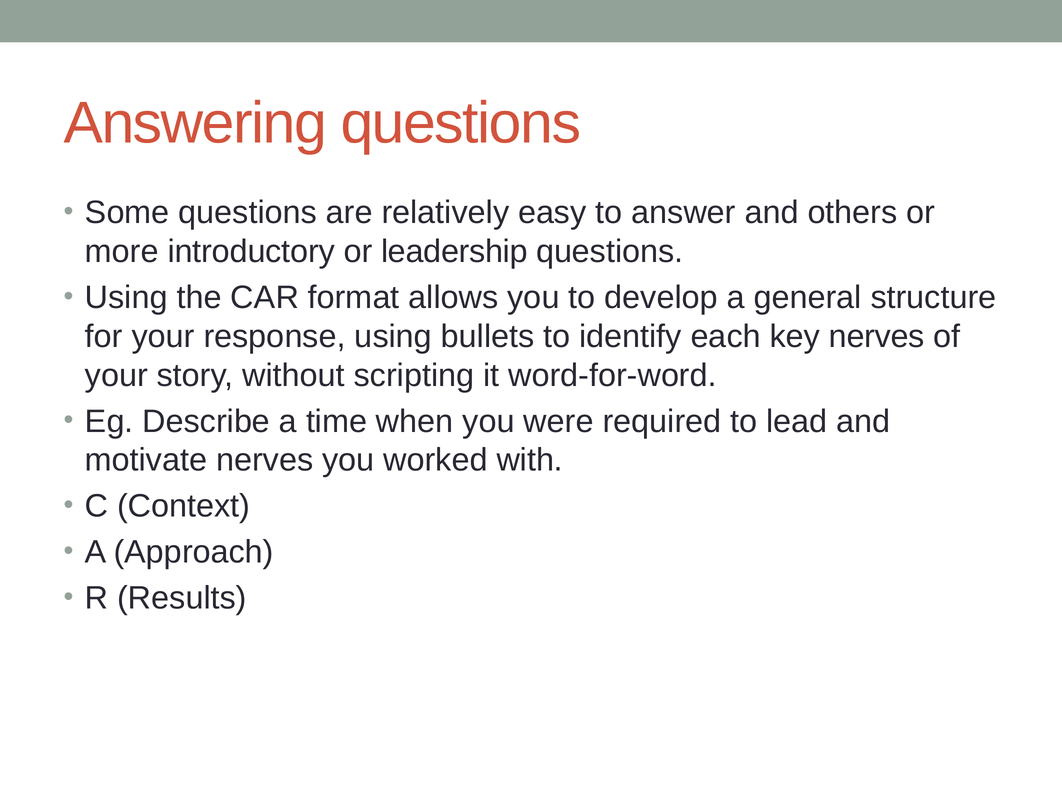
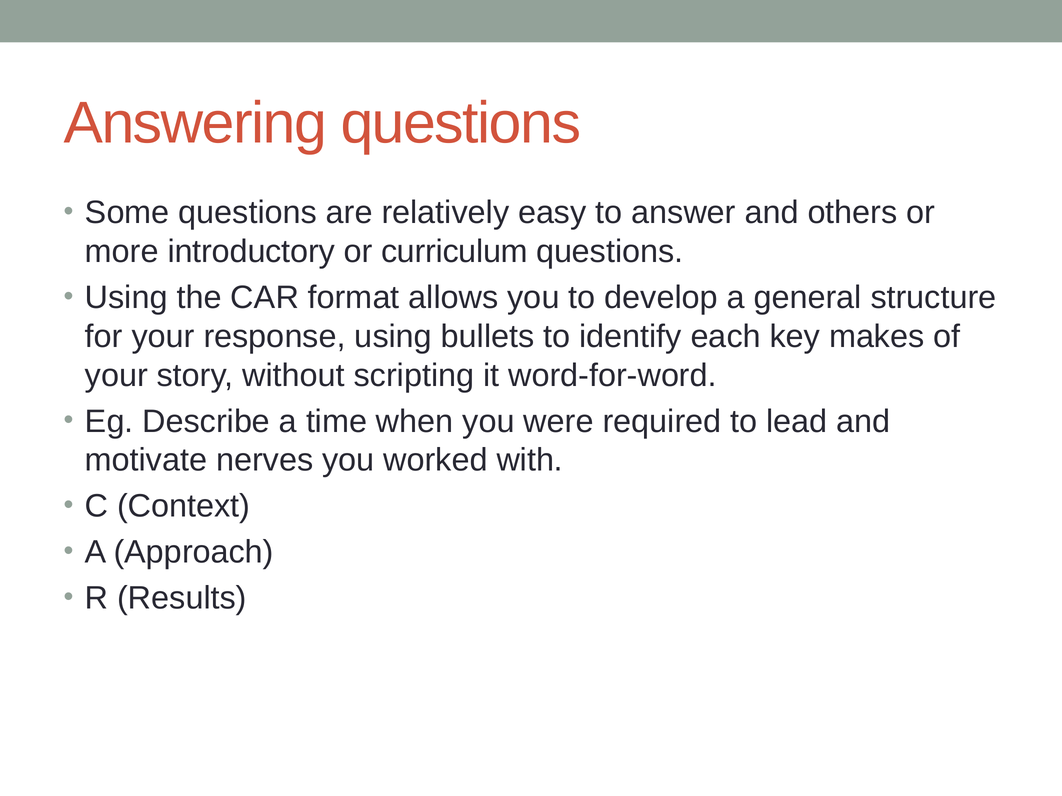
leadership: leadership -> curriculum
key nerves: nerves -> makes
